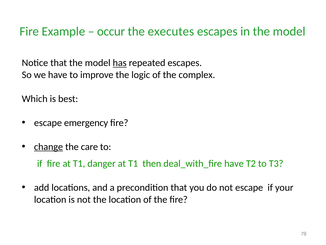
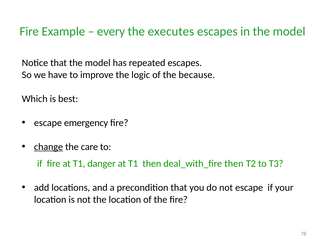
occur: occur -> every
has underline: present -> none
complex: complex -> because
deal_with_fire have: have -> then
